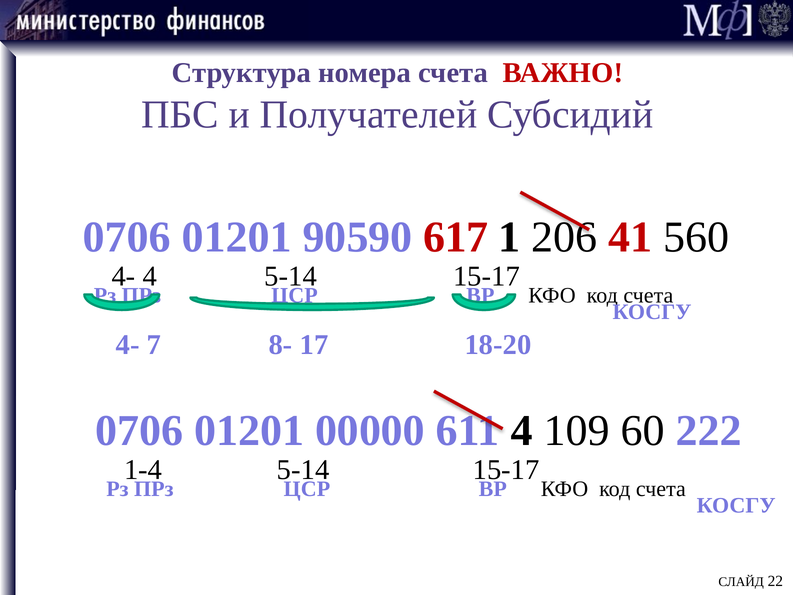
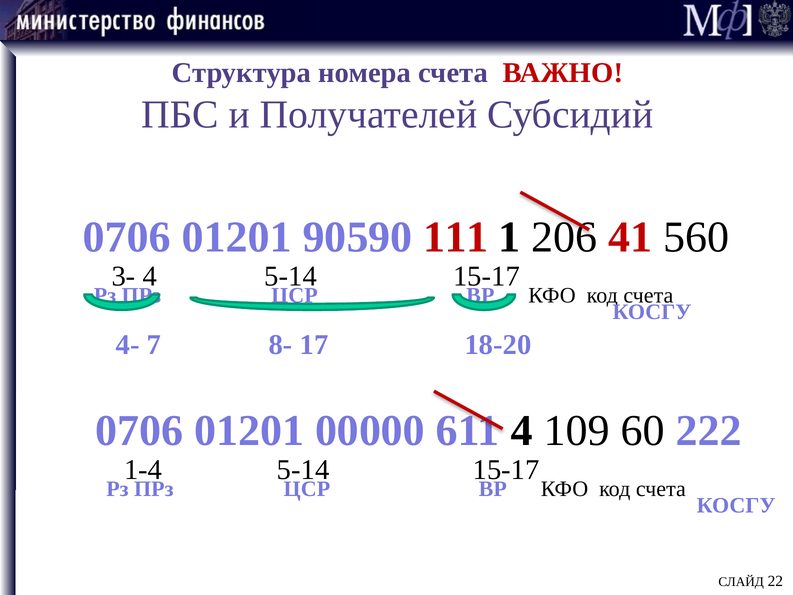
617: 617 -> 111
4- at (123, 276): 4- -> 3-
